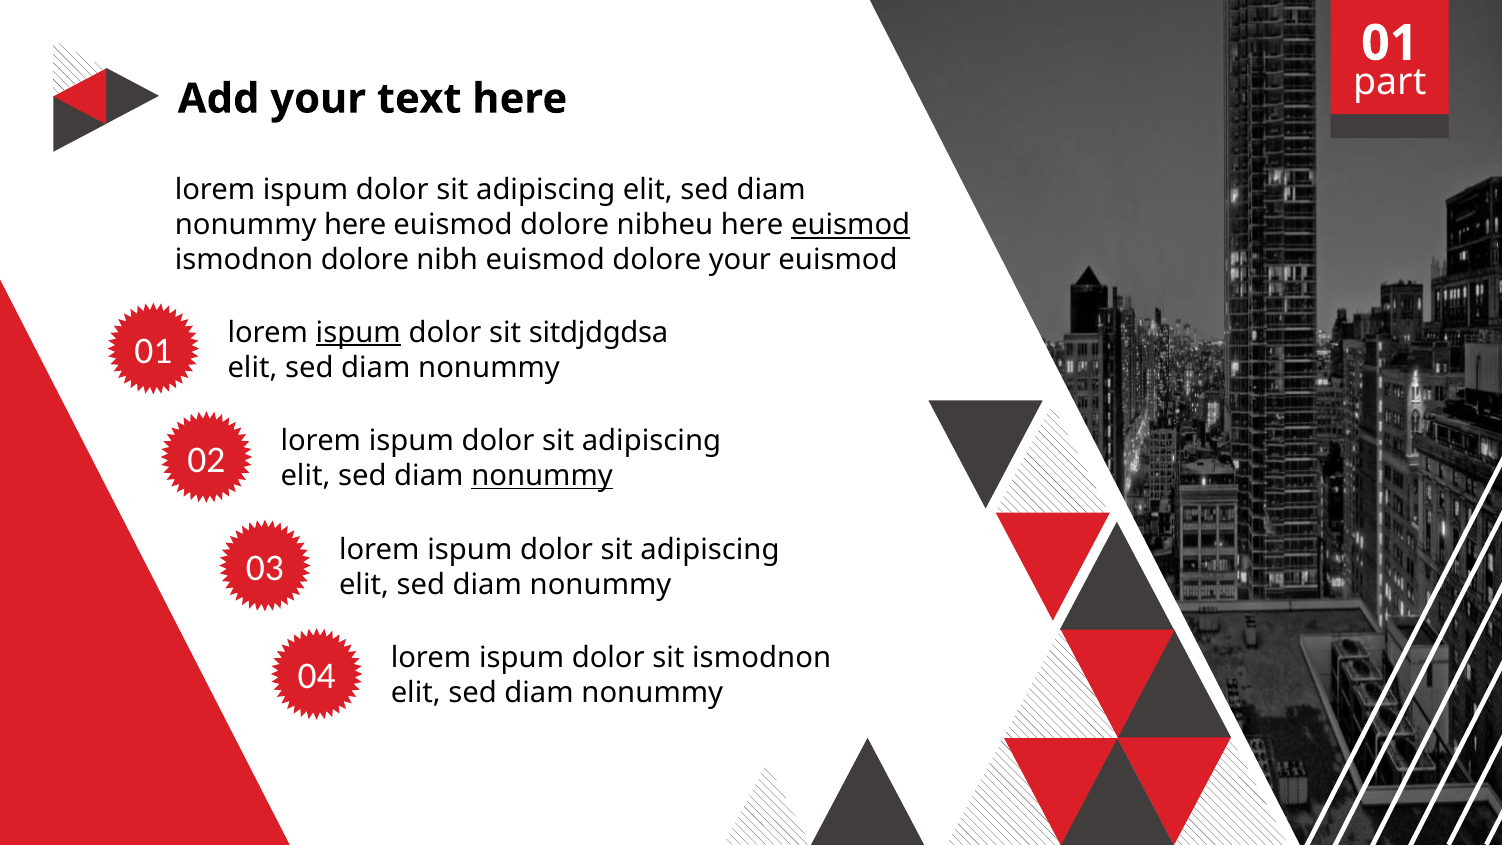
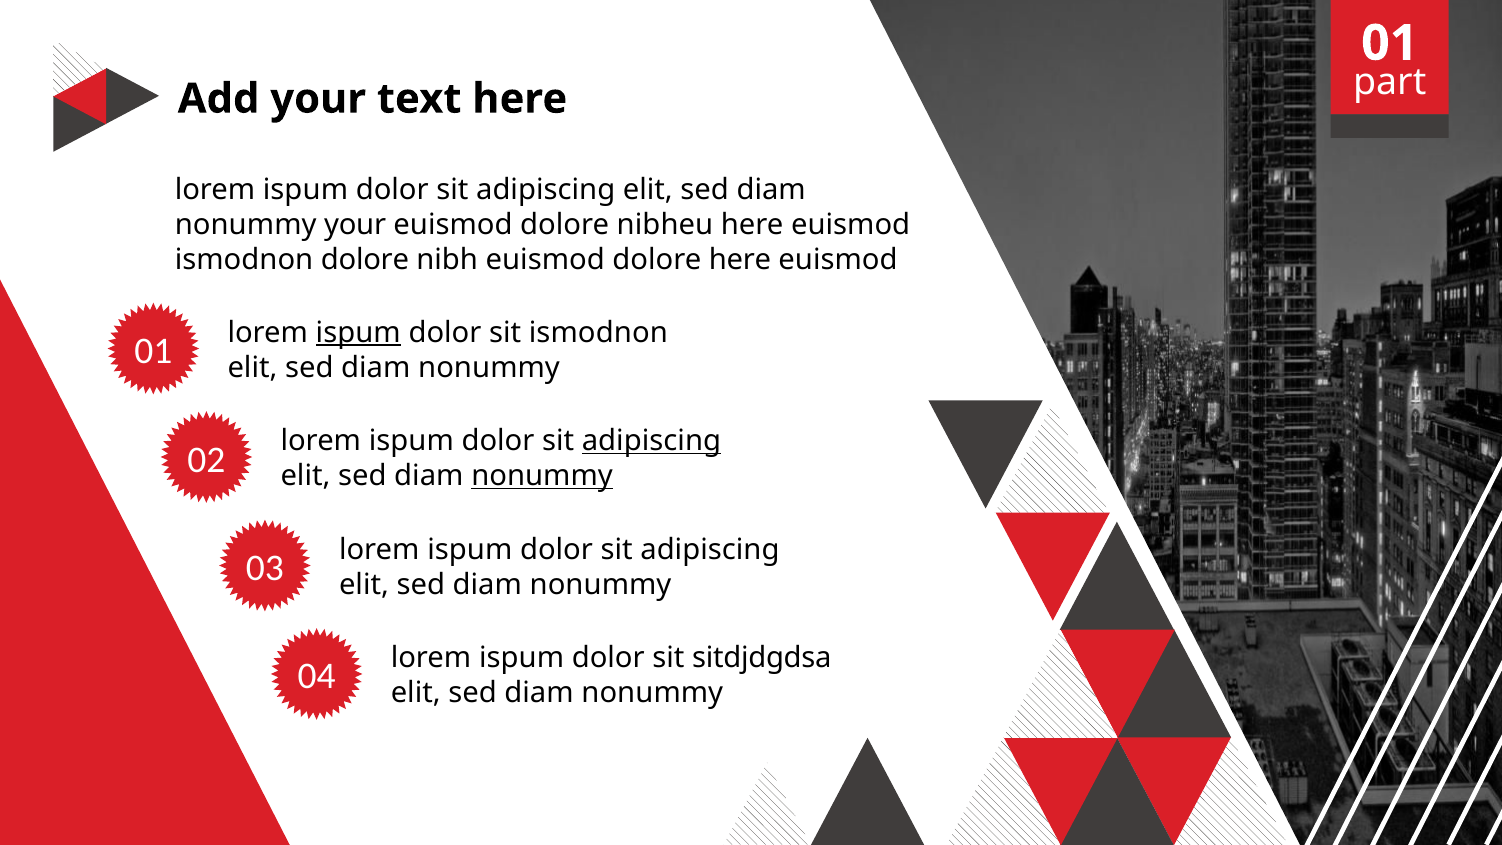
nonummy here: here -> your
euismod at (851, 225) underline: present -> none
dolore your: your -> here
sit sitdjdgdsa: sitdjdgdsa -> ismodnon
adipiscing at (651, 441) underline: none -> present
sit ismodnon: ismodnon -> sitdjdgdsa
